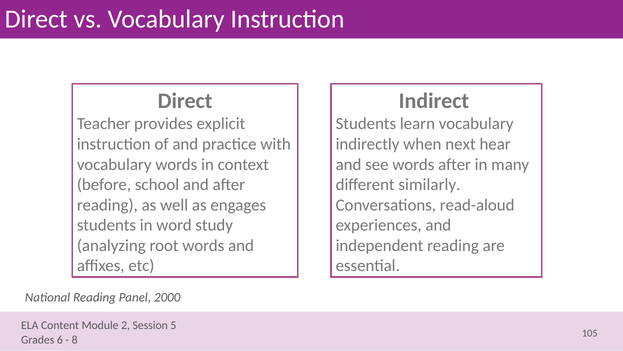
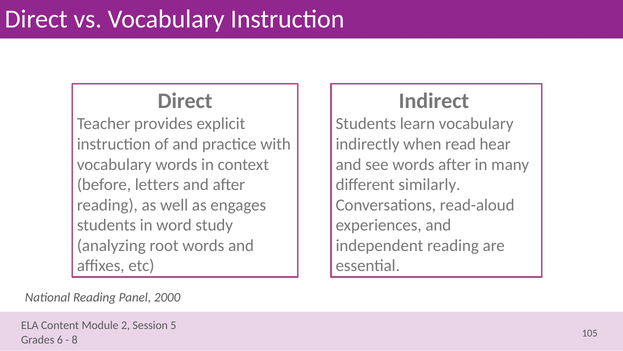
next: next -> read
school: school -> letters
